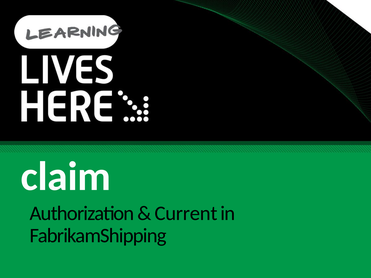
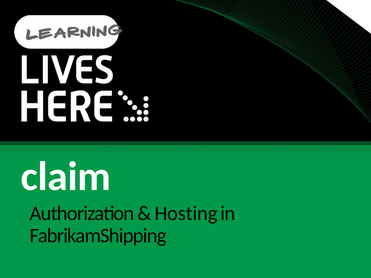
Current: Current -> Hosting
